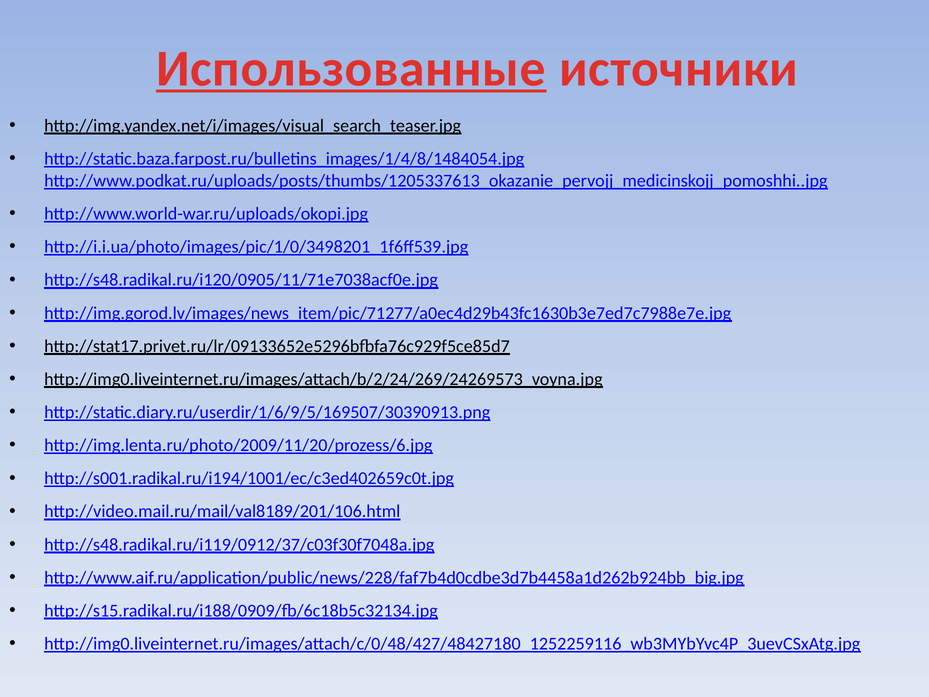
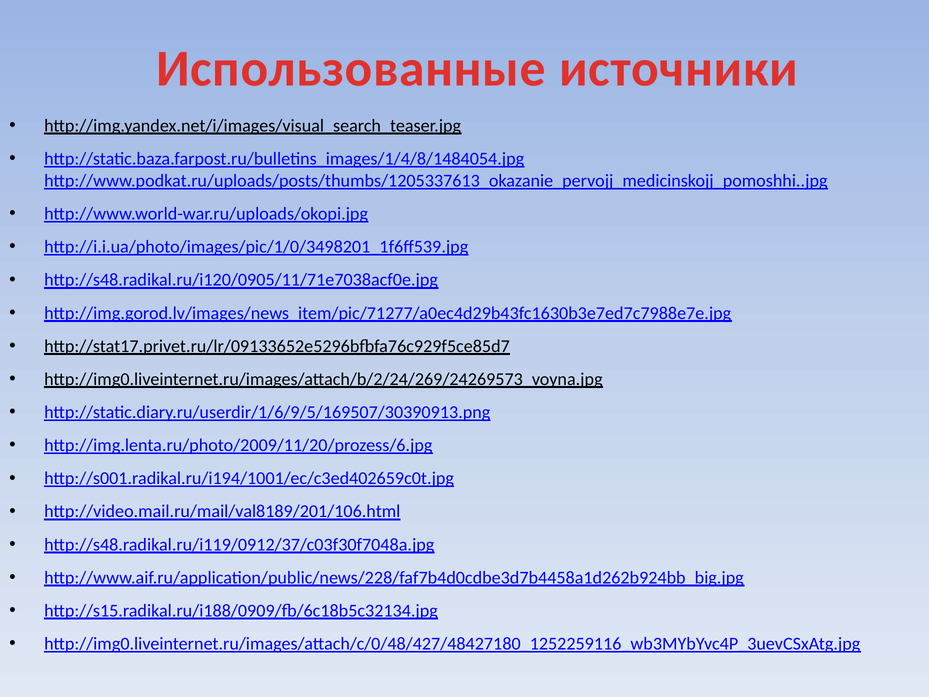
Использованные underline: present -> none
